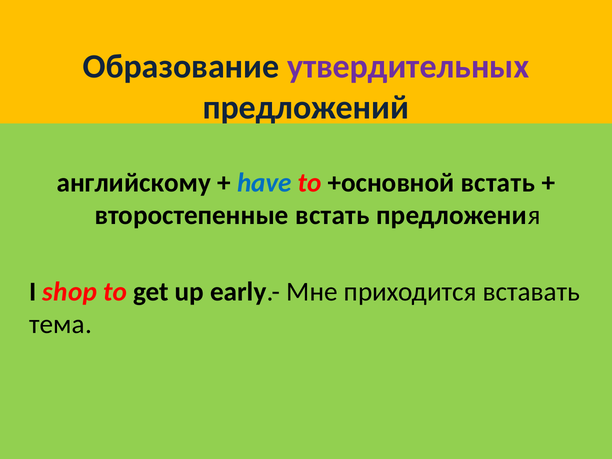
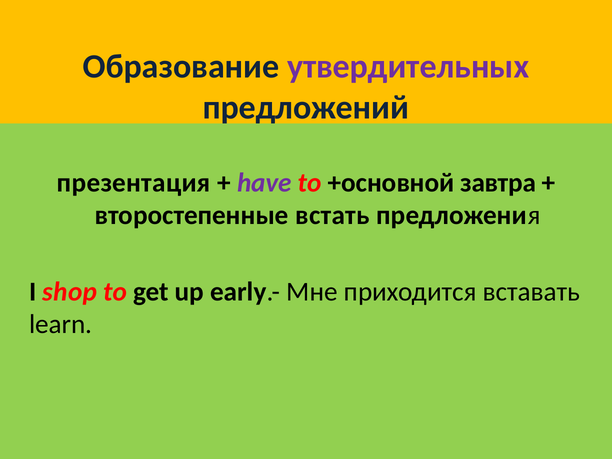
английскому: английскому -> презентация
have colour: blue -> purple
+основной встать: встать -> завтра
тема: тема -> learn
